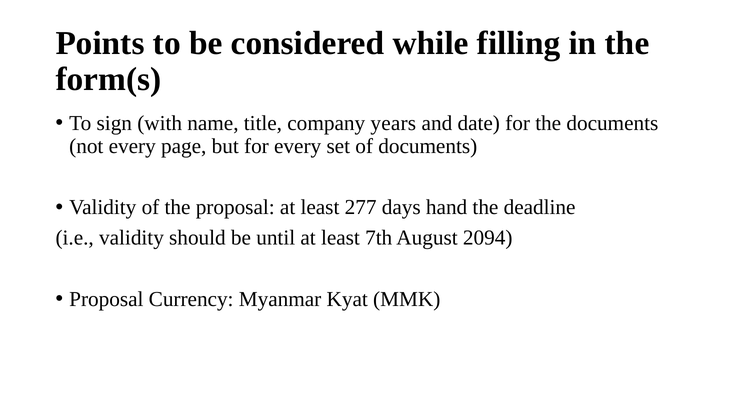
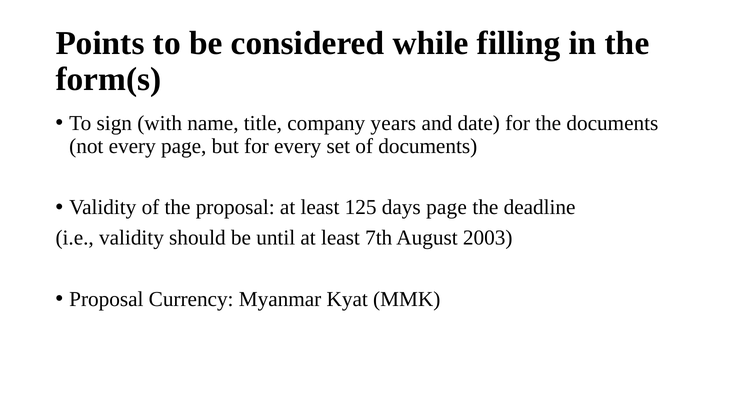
277: 277 -> 125
days hand: hand -> page
2094: 2094 -> 2003
